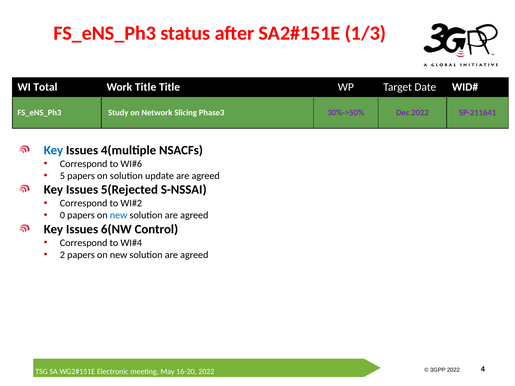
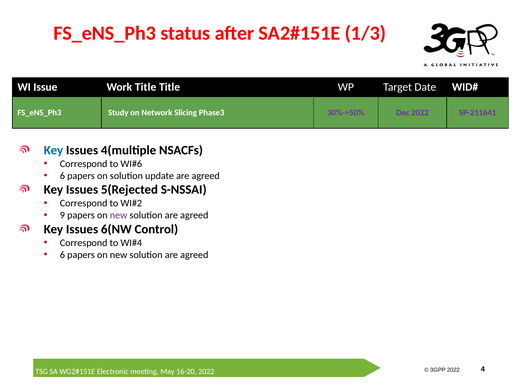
Total: Total -> Issue
5 at (62, 176): 5 -> 6
0: 0 -> 9
new at (119, 215) colour: blue -> purple
2 at (62, 255): 2 -> 6
